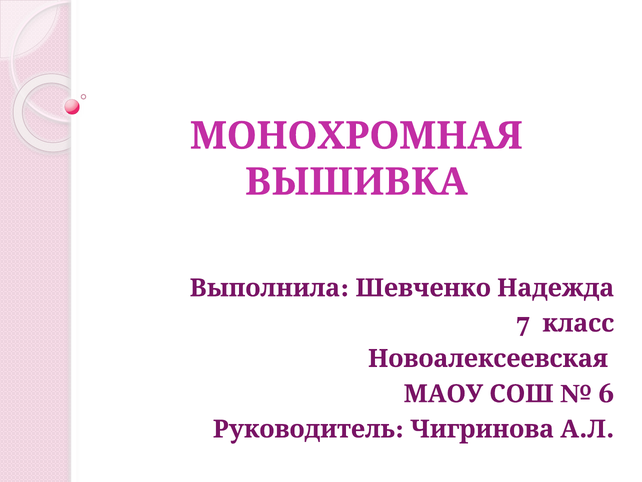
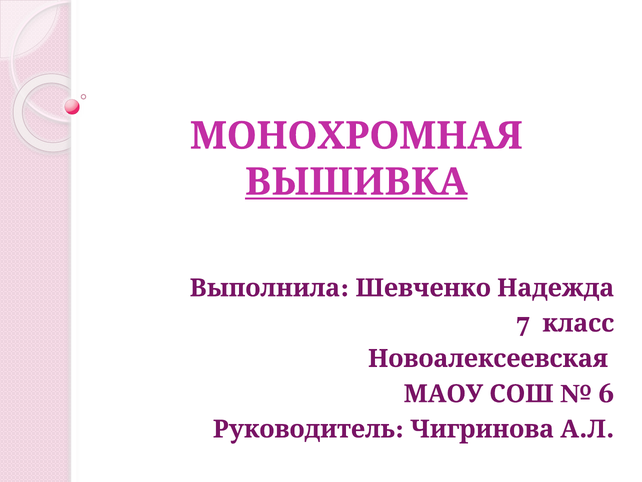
ВЫШИВКА underline: none -> present
